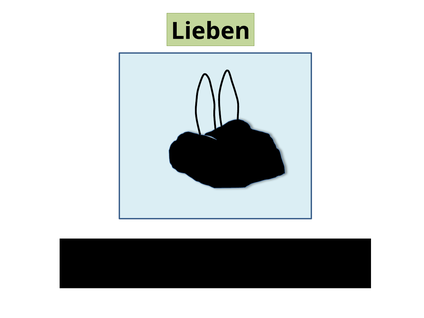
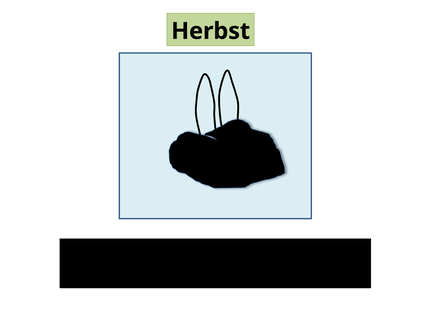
Lieben at (211, 31): Lieben -> Herbst
